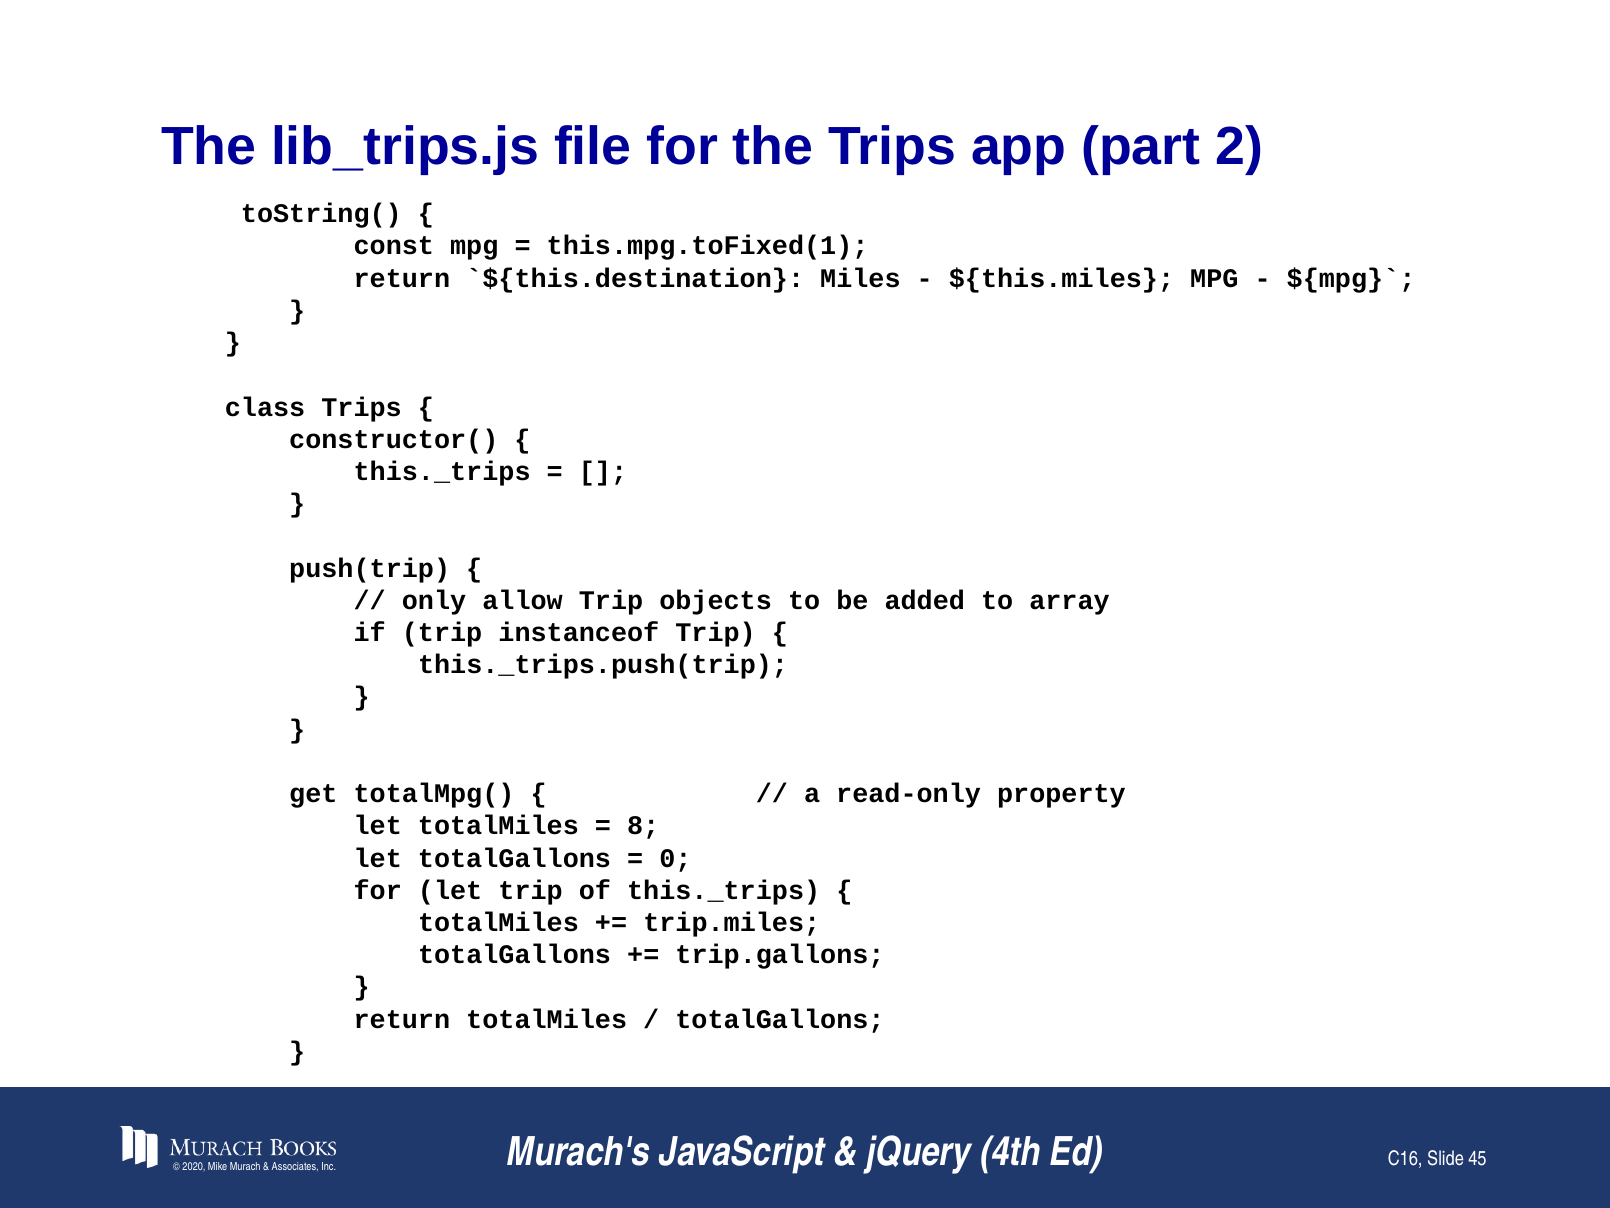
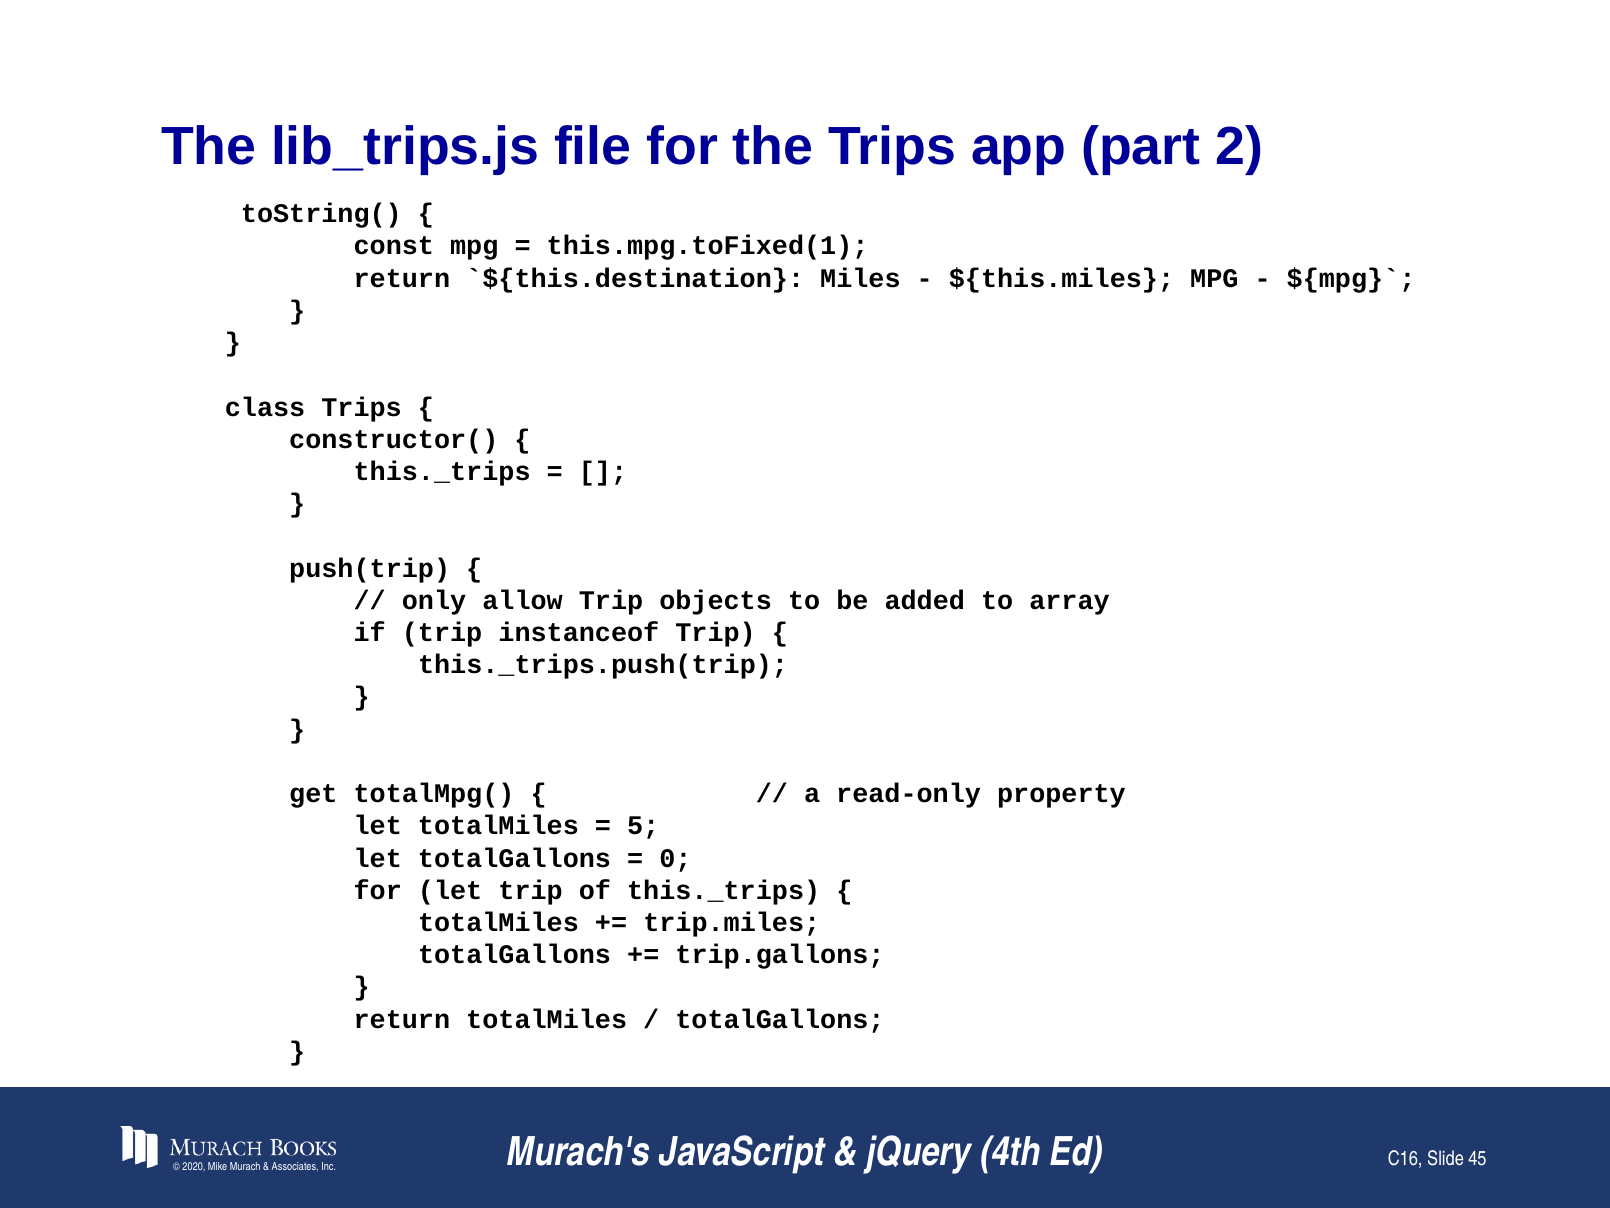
8: 8 -> 5
